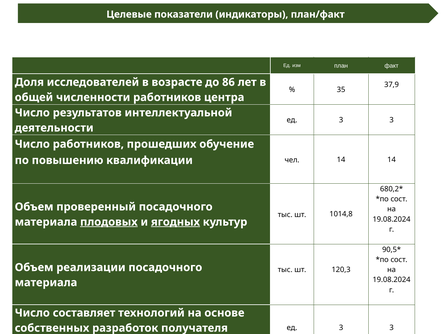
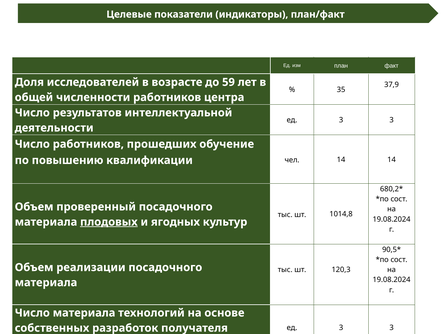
86: 86 -> 59
ягодных underline: present -> none
Число составляет: составляет -> материала
